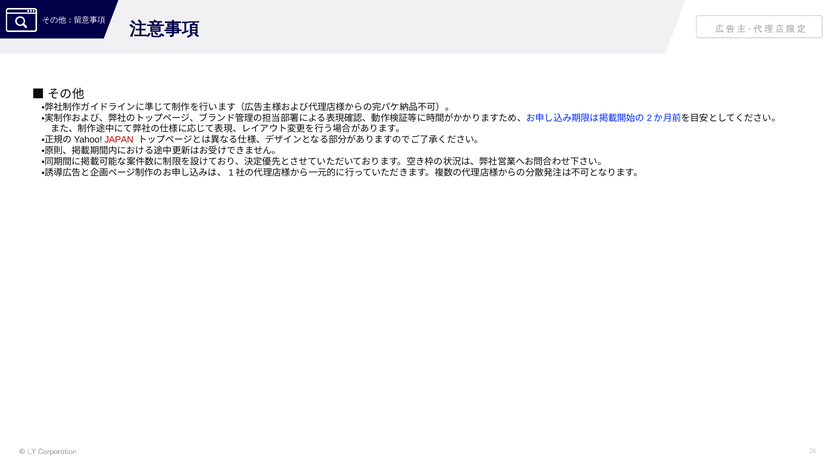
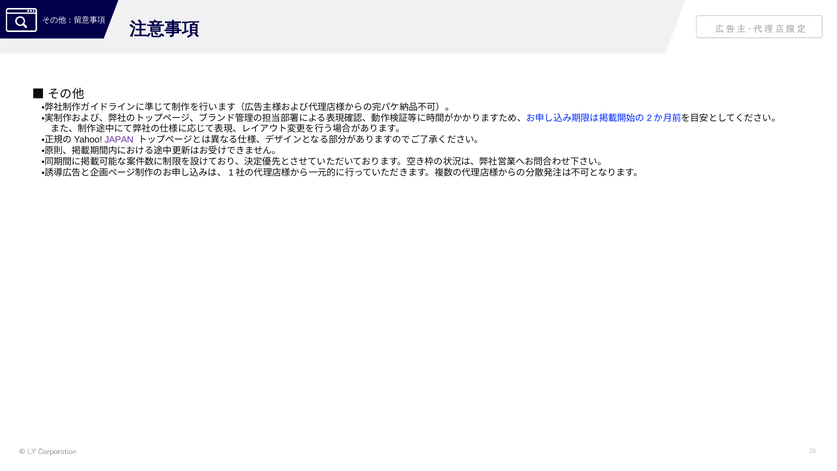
JAPAN colour: red -> purple
